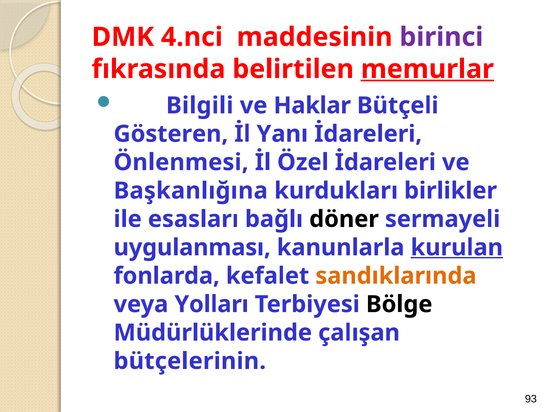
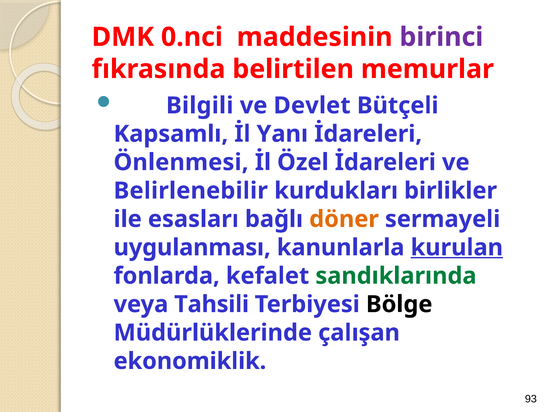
4.nci: 4.nci -> 0.nci
memurlar underline: present -> none
Haklar: Haklar -> Devlet
Gösteren: Gösteren -> Kapsamlı
Başkanlığına: Başkanlığına -> Belirlenebilir
döner colour: black -> orange
sandıklarında colour: orange -> green
Yolları: Yolları -> Tahsili
bütçelerinin: bütçelerinin -> ekonomiklik
